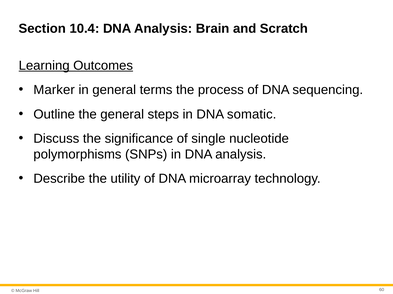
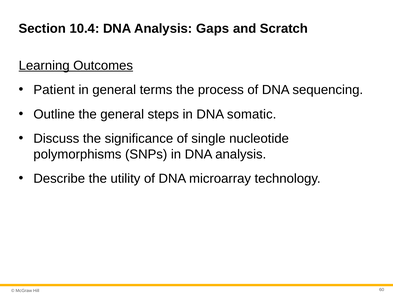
Brain: Brain -> Gaps
Marker: Marker -> Patient
